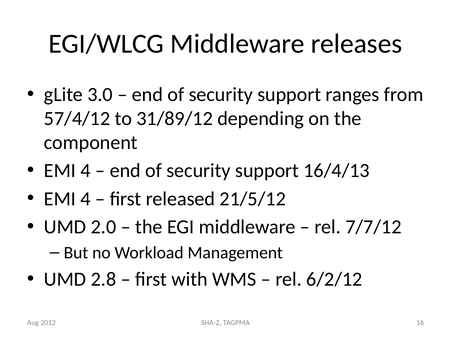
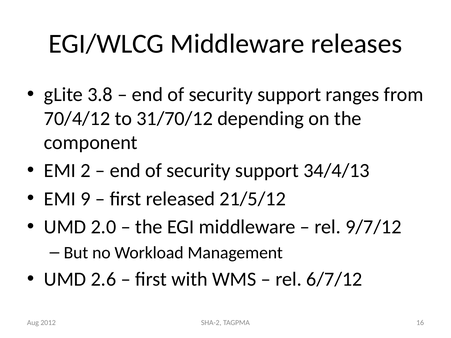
3.0: 3.0 -> 3.8
57/4/12: 57/4/12 -> 70/4/12
31/89/12: 31/89/12 -> 31/70/12
4 at (86, 171): 4 -> 2
16/4/13: 16/4/13 -> 34/4/13
4 at (86, 199): 4 -> 9
7/7/12: 7/7/12 -> 9/7/12
2.8: 2.8 -> 2.6
6/2/12: 6/2/12 -> 6/7/12
